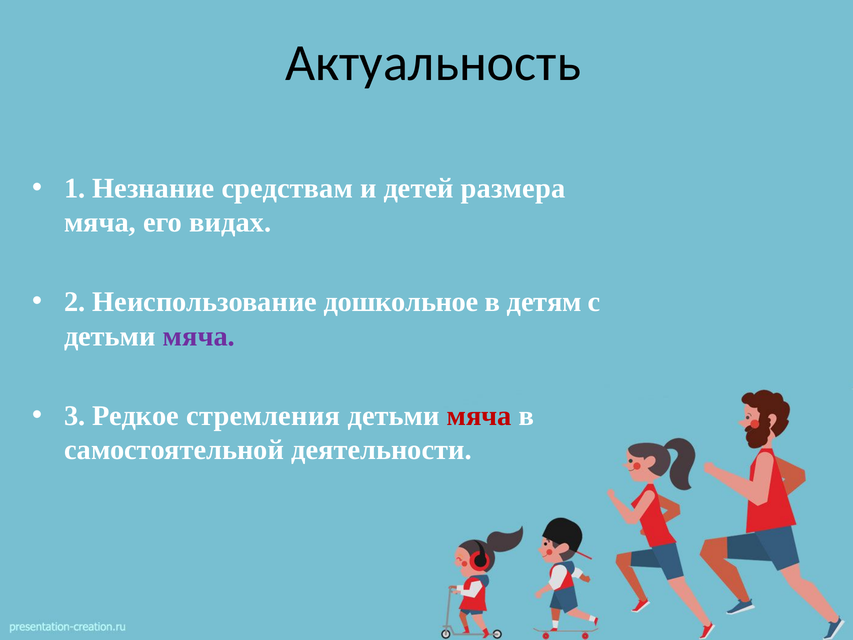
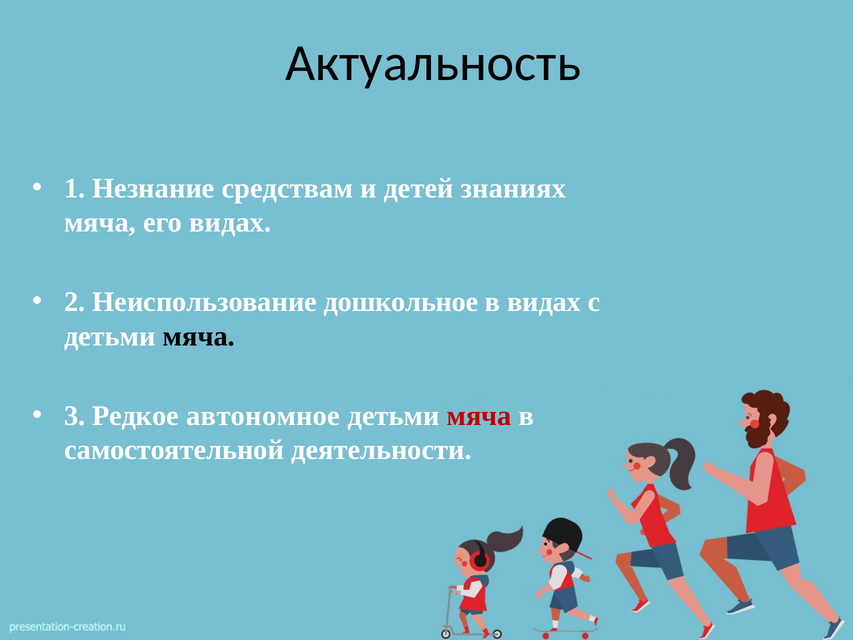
размера: размера -> знаниях
в детям: детям -> видах
мяча at (199, 336) colour: purple -> black
стремления: стремления -> автономное
